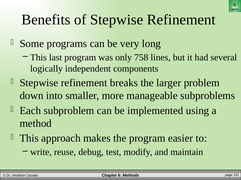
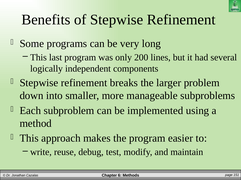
758: 758 -> 200
